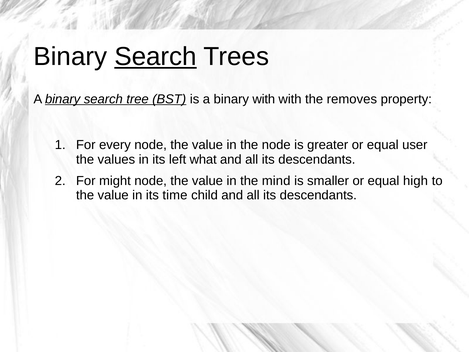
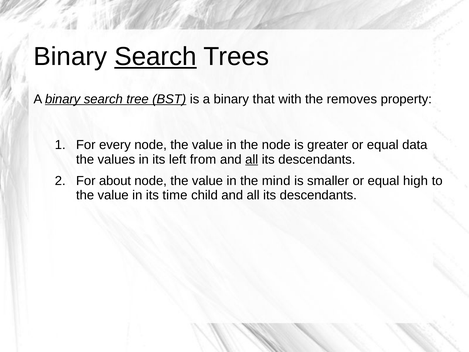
binary with: with -> that
user: user -> data
what: what -> from
all at (252, 159) underline: none -> present
might: might -> about
